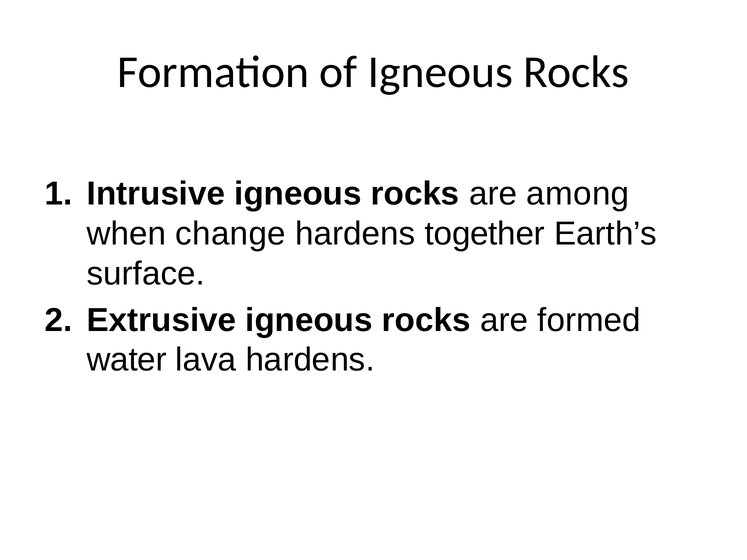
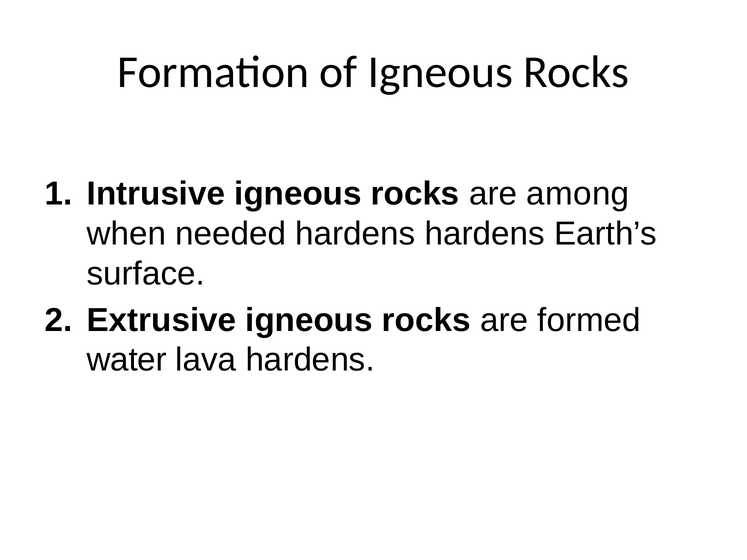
change: change -> needed
hardens together: together -> hardens
